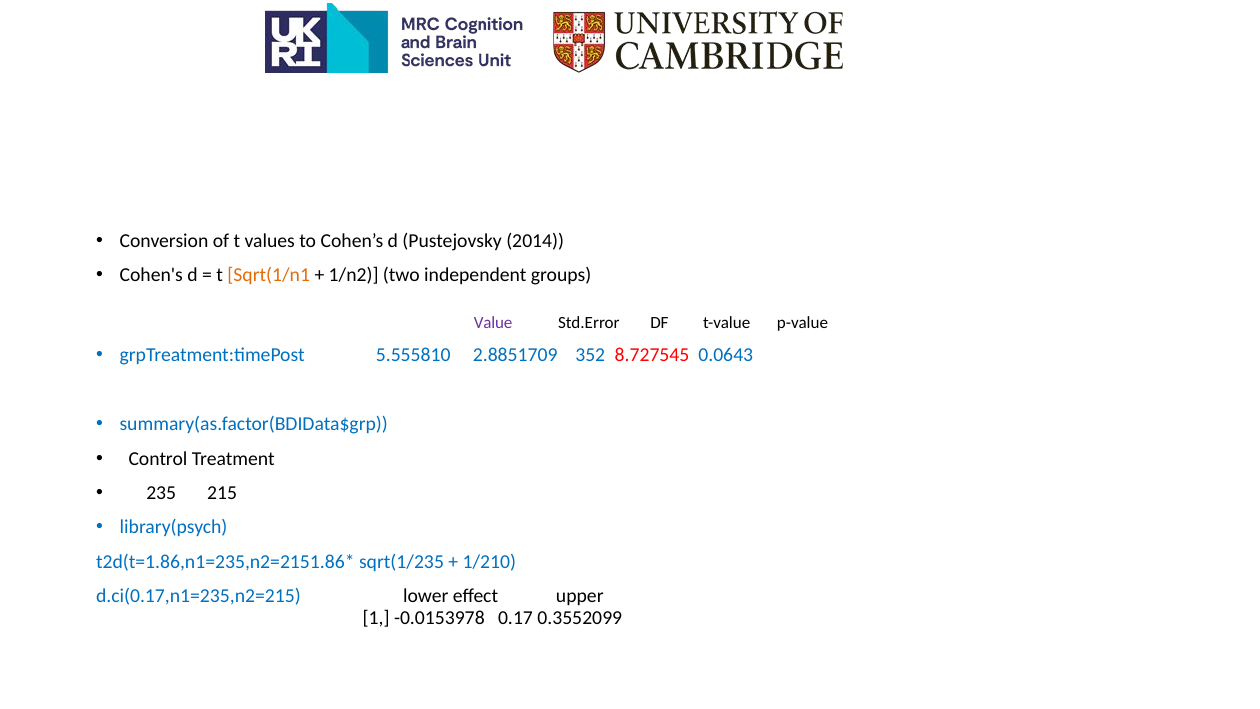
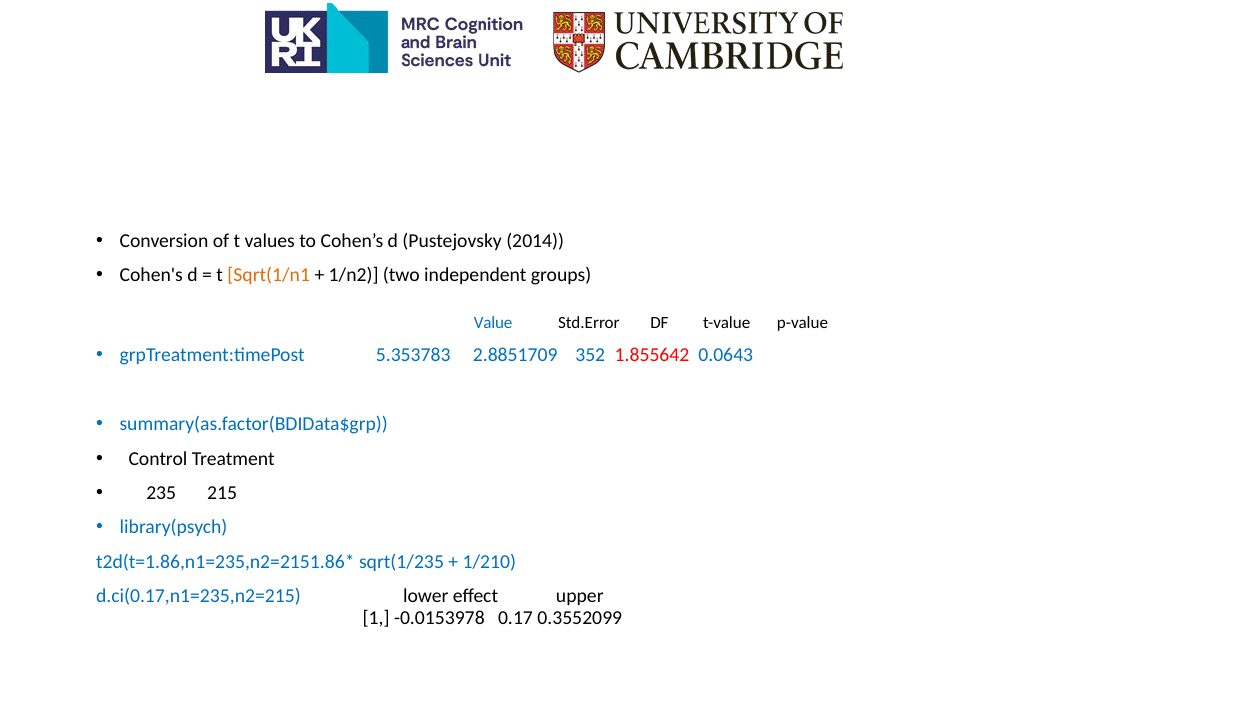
Value colour: purple -> blue
5.555810: 5.555810 -> 5.353783
8.727545: 8.727545 -> 1.855642
